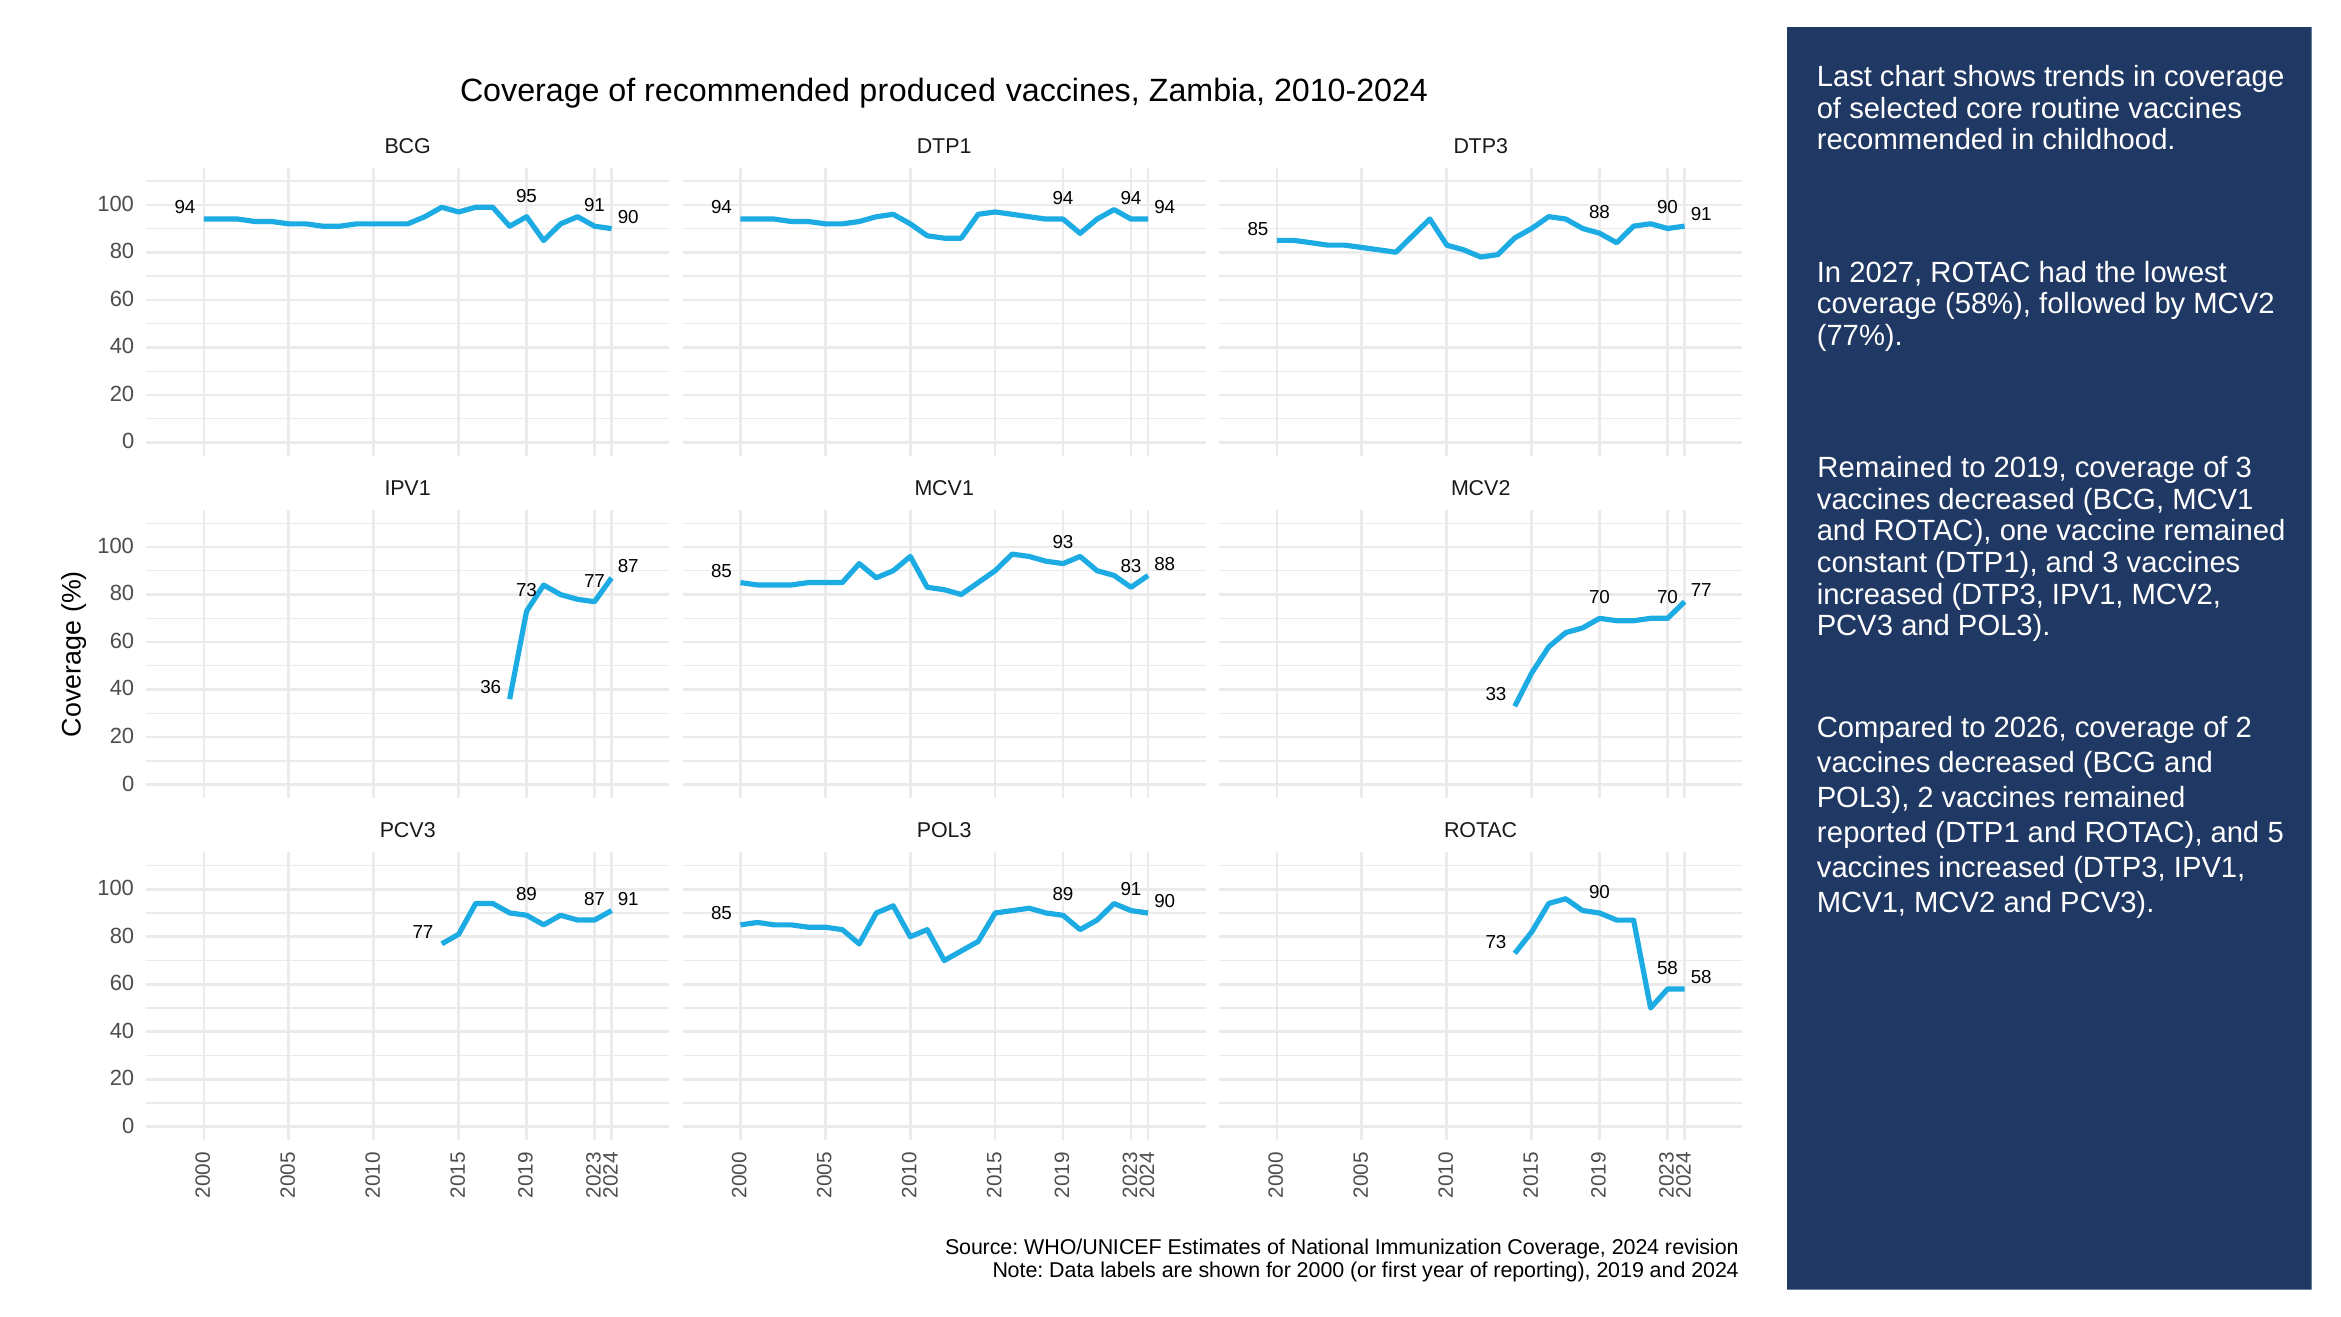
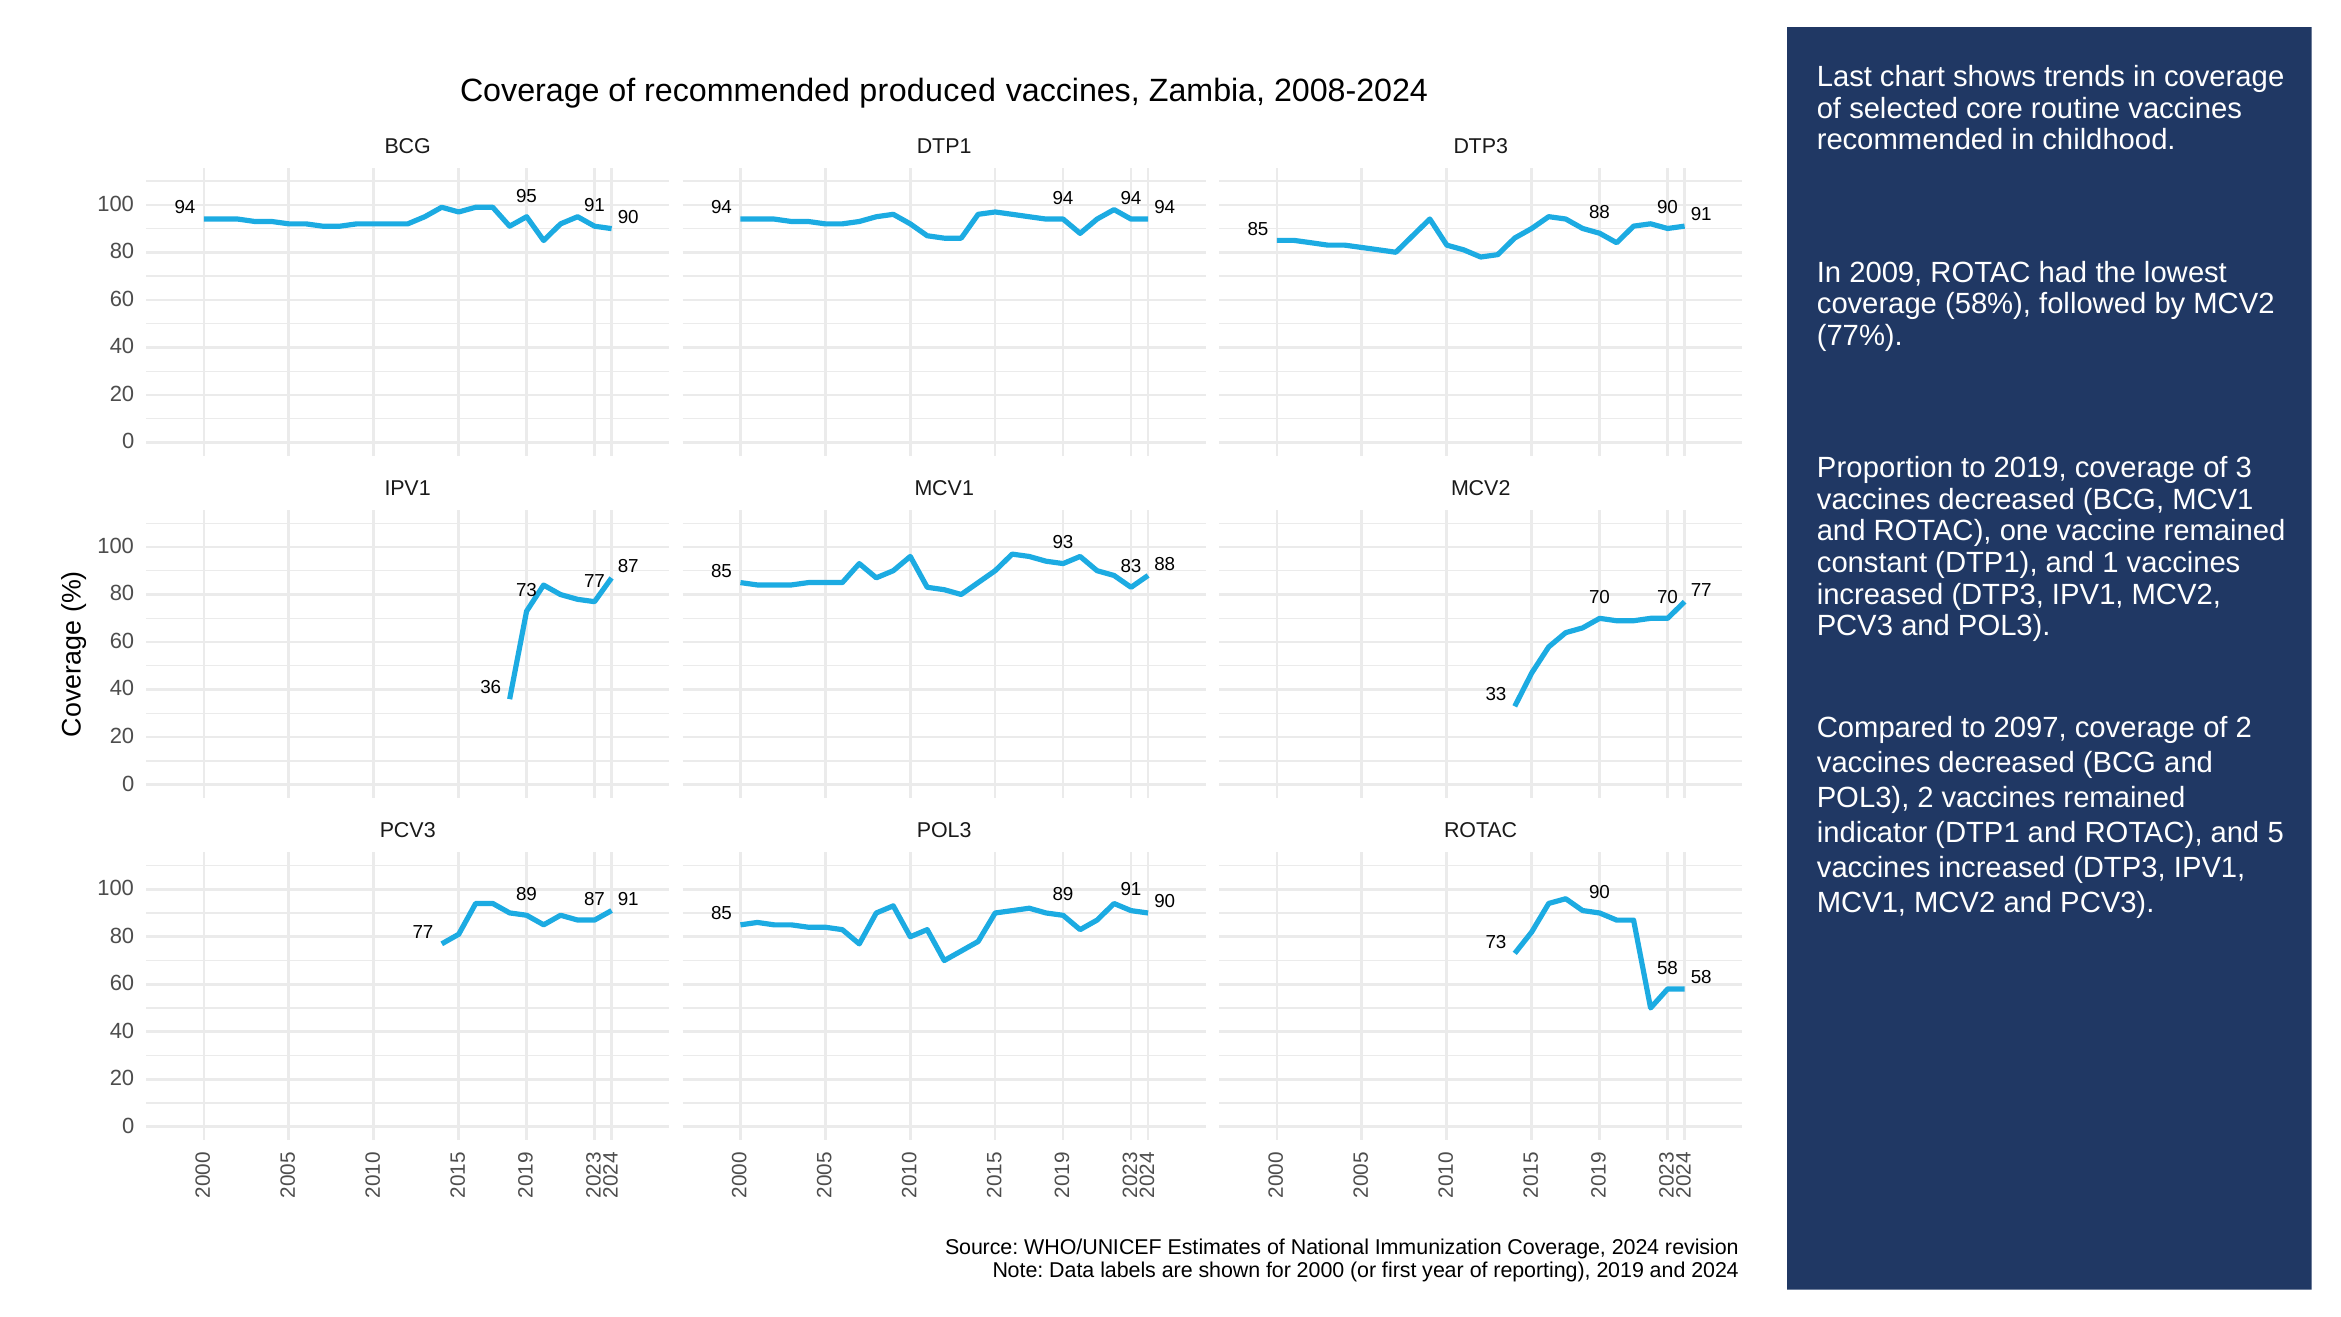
2010-2024: 2010-2024 -> 2008-2024
2027: 2027 -> 2009
Remained at (1885, 468): Remained -> Proportion
and 3: 3 -> 1
2026: 2026 -> 2097
reported: reported -> indicator
